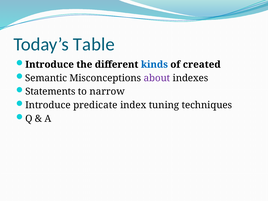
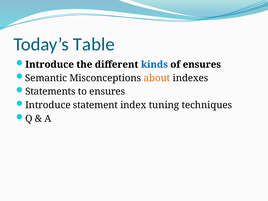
of created: created -> ensures
about colour: purple -> orange
to narrow: narrow -> ensures
predicate: predicate -> statement
